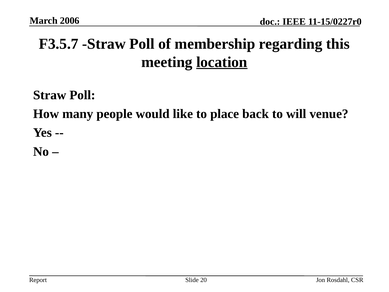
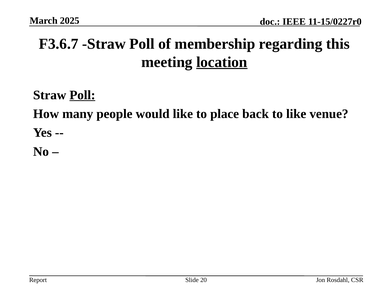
2006: 2006 -> 2025
F3.5.7: F3.5.7 -> F3.6.7
Poll at (82, 95) underline: none -> present
to will: will -> like
